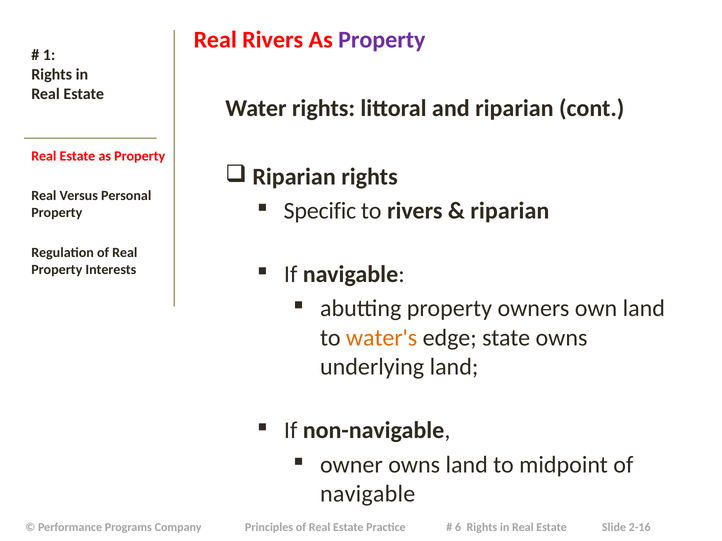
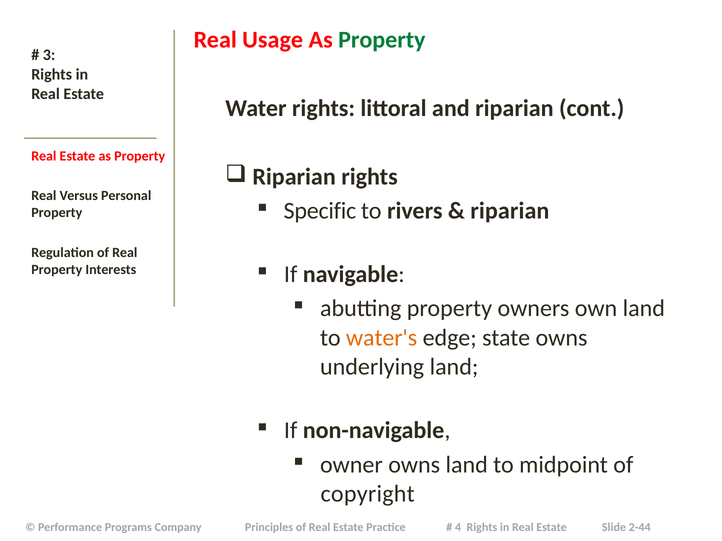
Real Rivers: Rivers -> Usage
Property at (382, 40) colour: purple -> green
1: 1 -> 3
navigable at (368, 494): navigable -> copyright
6: 6 -> 4
2-16: 2-16 -> 2-44
